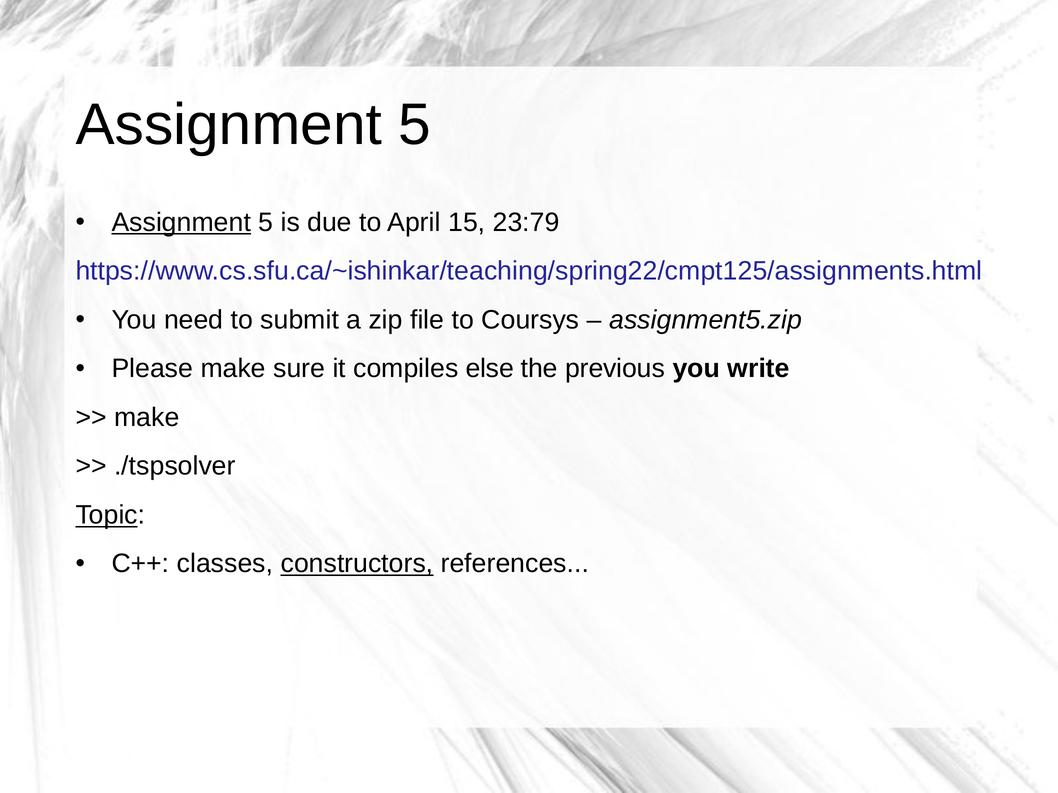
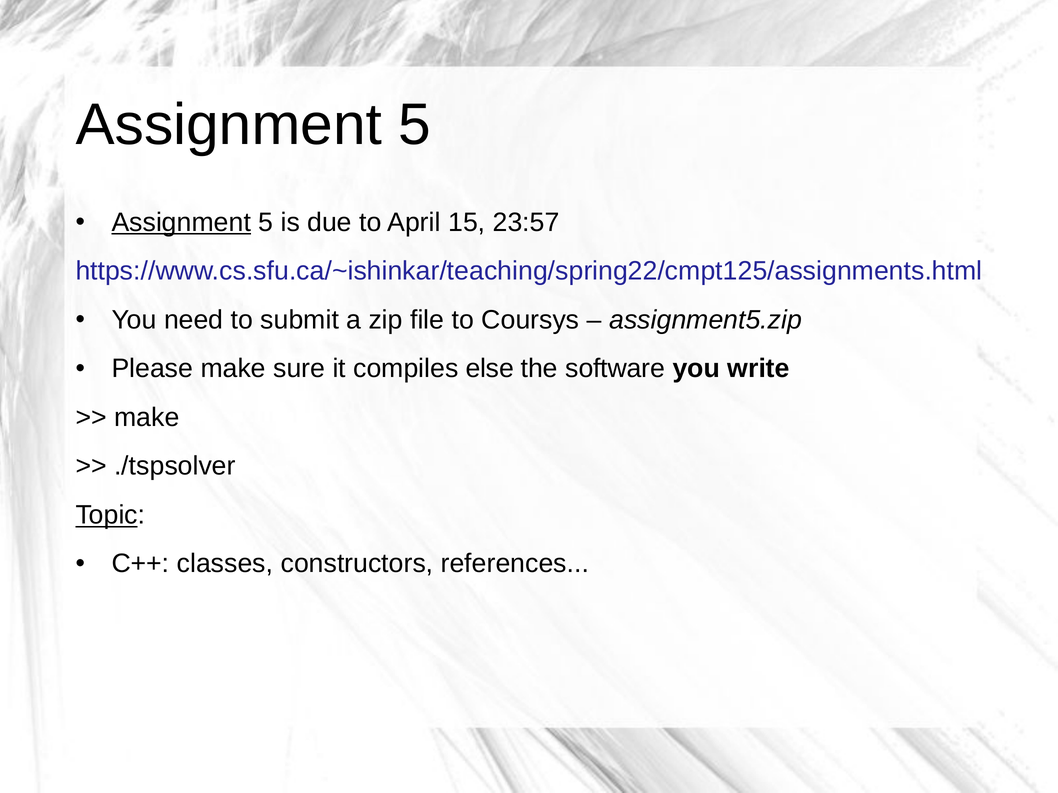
23:79: 23:79 -> 23:57
previous: previous -> software
constructors underline: present -> none
